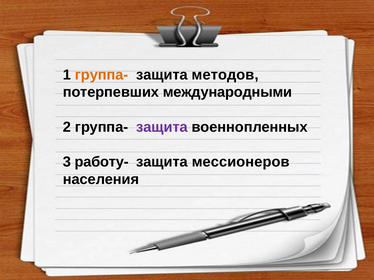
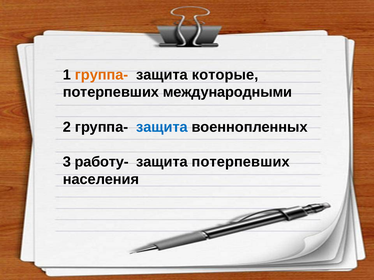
методов: методов -> которые
защита at (162, 127) colour: purple -> blue
защита мессионеров: мессионеров -> потерпевших
